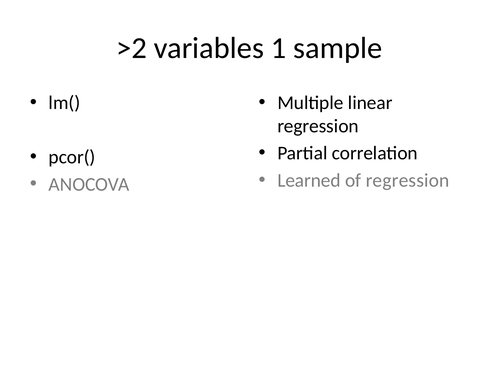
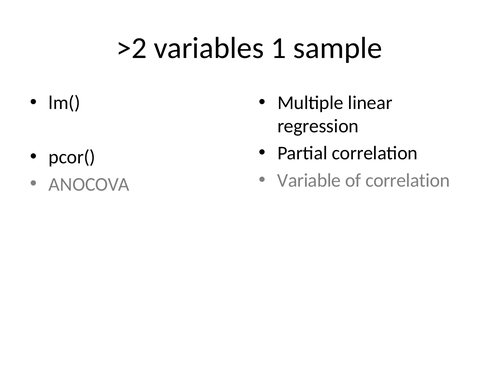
Learned: Learned -> Variable
of regression: regression -> correlation
